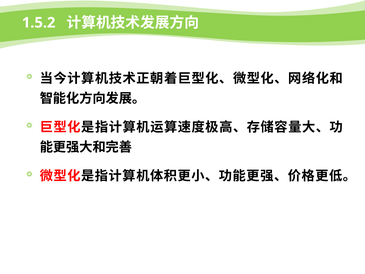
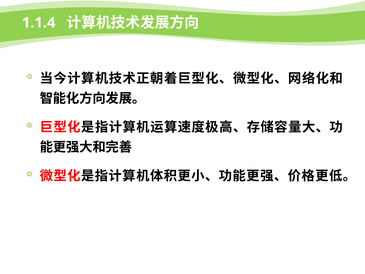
1.5.2: 1.5.2 -> 1.1.4
